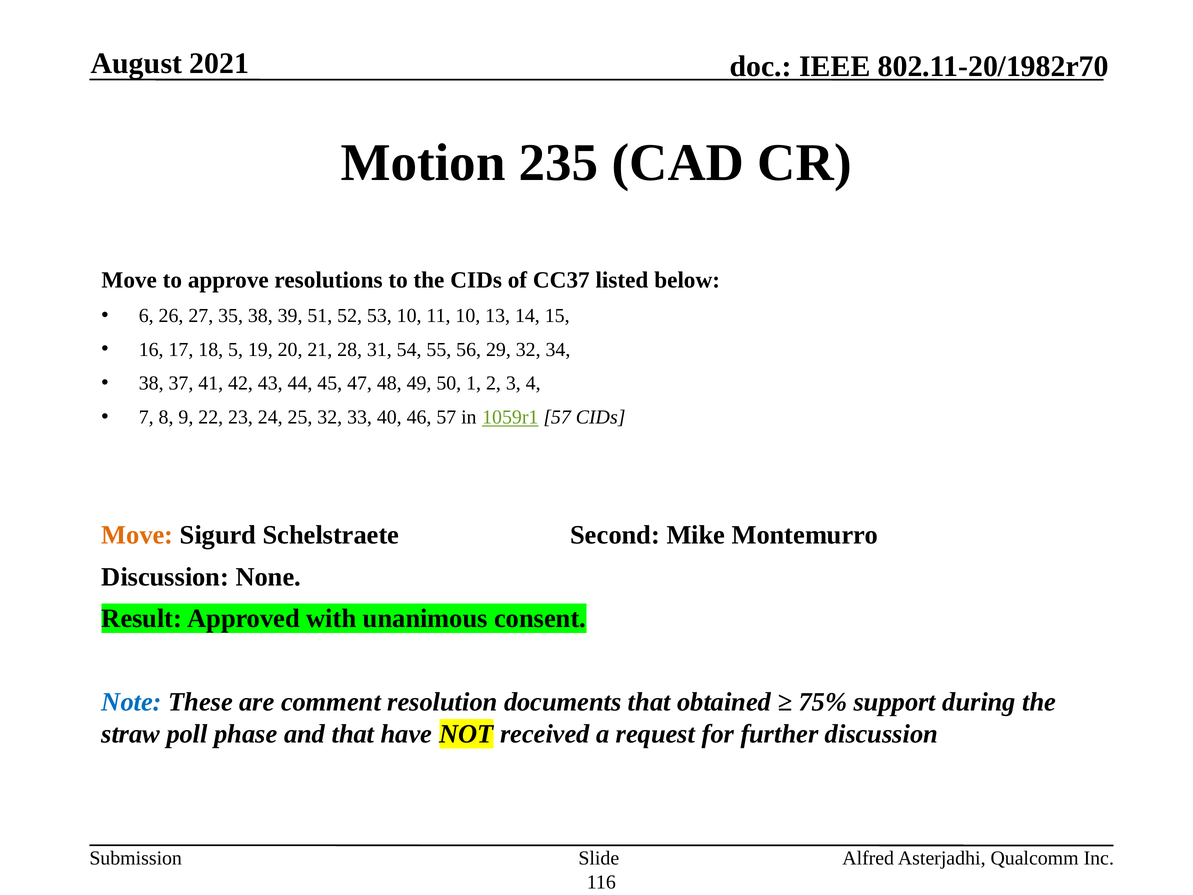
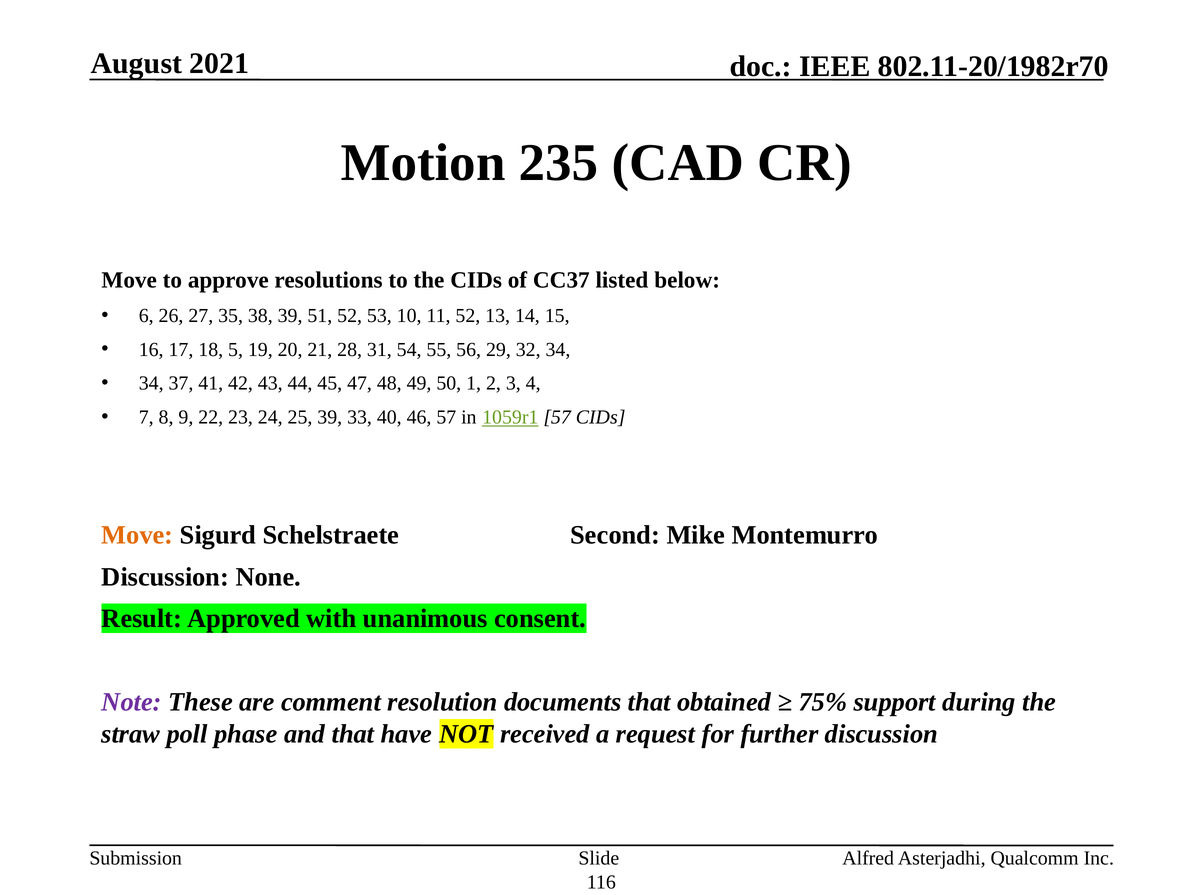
11 10: 10 -> 52
38 at (151, 383): 38 -> 34
25 32: 32 -> 39
Note colour: blue -> purple
